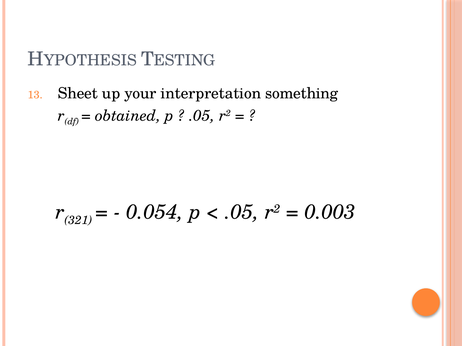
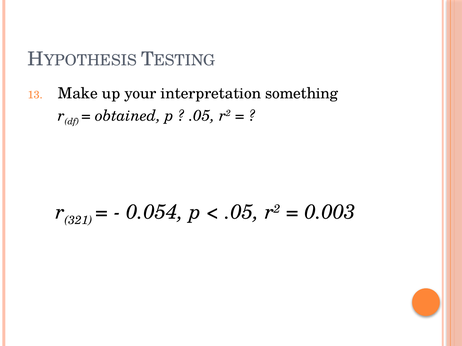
Sheet: Sheet -> Make
